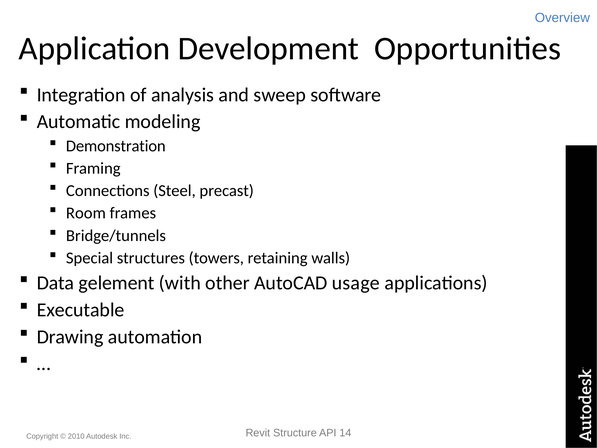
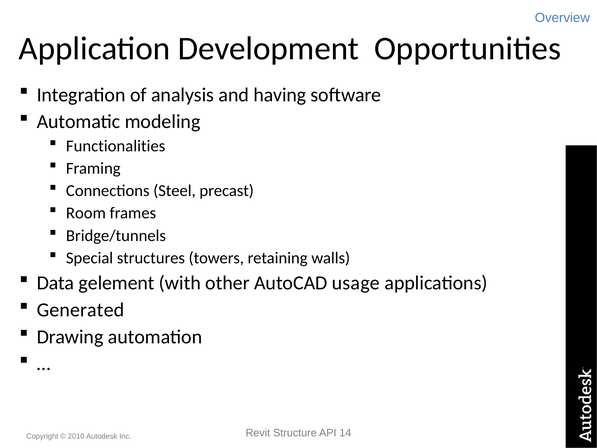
sweep: sweep -> having
Demonstration: Demonstration -> Functionalities
Executable: Executable -> Generated
